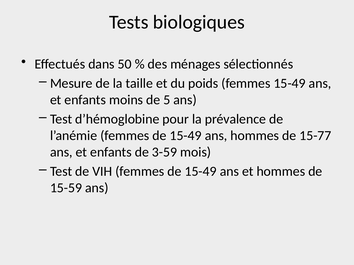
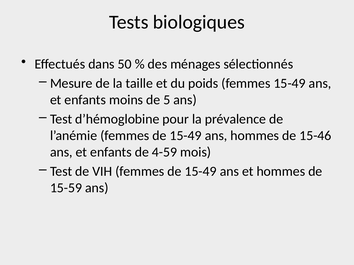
15-77: 15-77 -> 15-46
3-59: 3-59 -> 4-59
